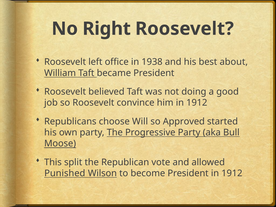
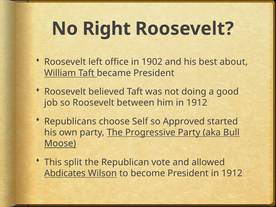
1938: 1938 -> 1902
convince: convince -> between
Will: Will -> Self
Punished: Punished -> Abdicates
